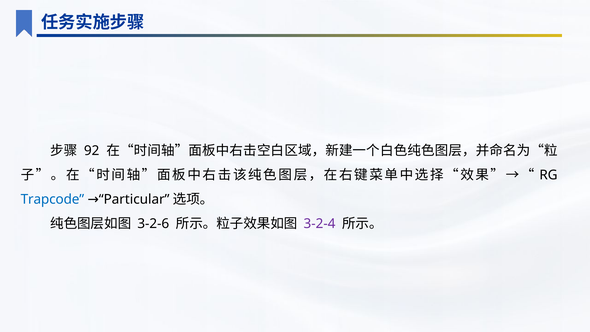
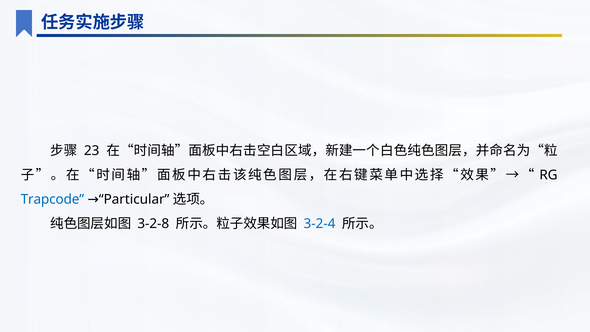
92: 92 -> 23
3-2-6: 3-2-6 -> 3-2-8
3-2-4 colour: purple -> blue
